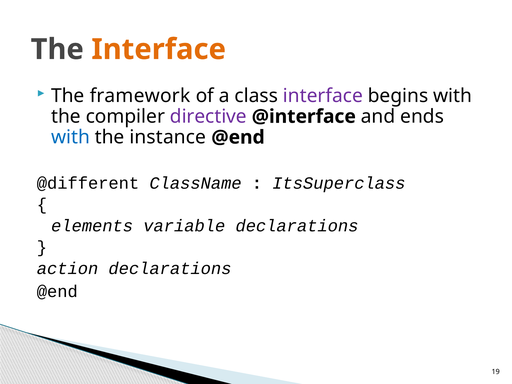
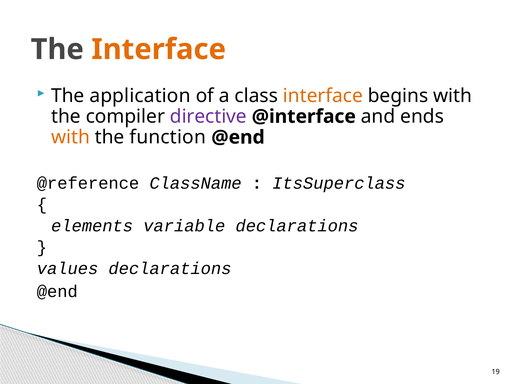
framework: framework -> application
interface at (323, 96) colour: purple -> orange
with at (71, 137) colour: blue -> orange
instance: instance -> function
@different: @different -> @reference
action: action -> values
